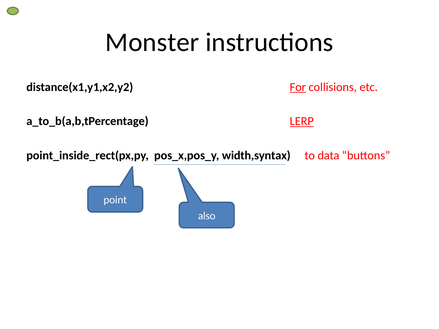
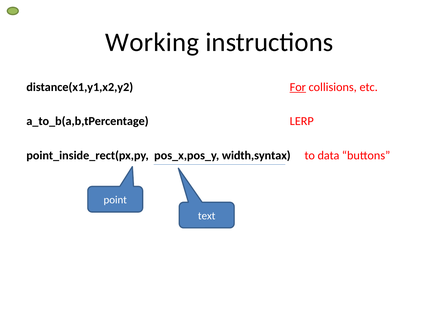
Monster: Monster -> Working
LERP underline: present -> none
also: also -> text
